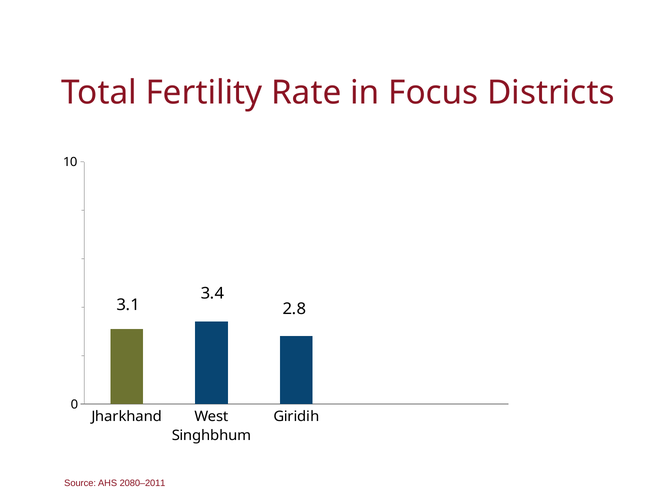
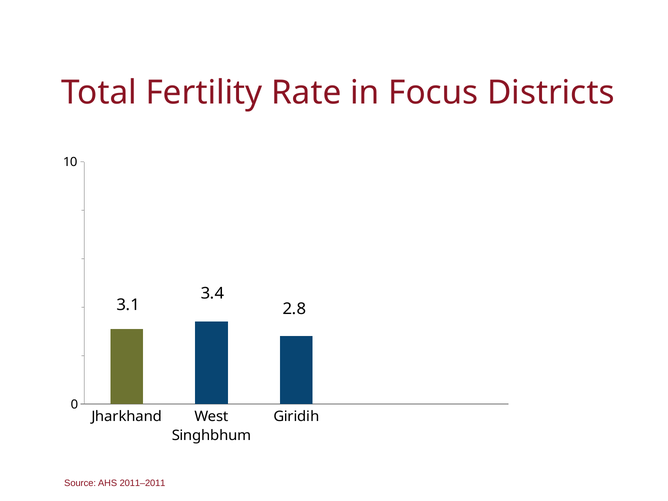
2080–2011: 2080–2011 -> 2011–2011
